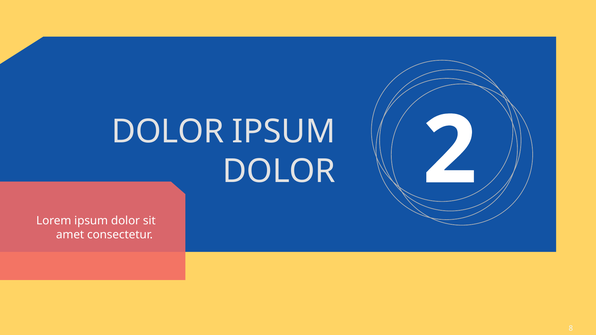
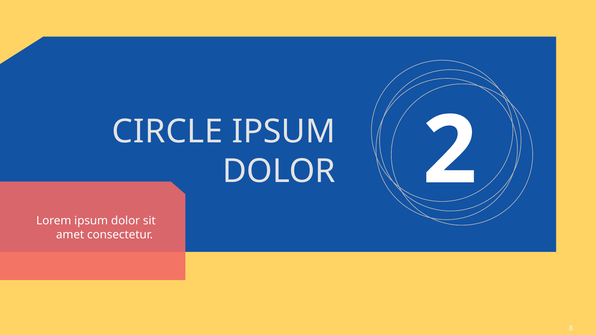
DOLOR at (168, 132): DOLOR -> CIRCLE
